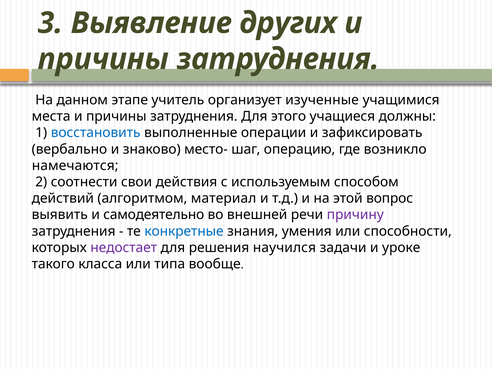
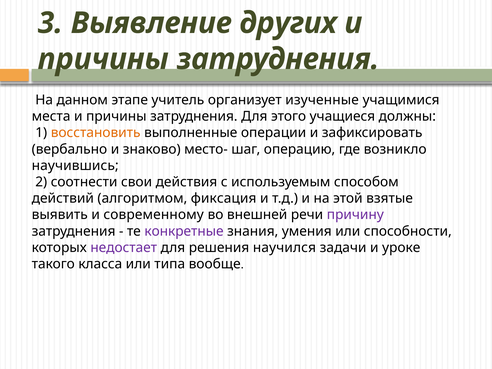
восстановить colour: blue -> orange
намечаются: намечаются -> научившись
материал: материал -> фиксация
вопрос: вопрос -> взятые
самодеятельно: самодеятельно -> современному
конкретные colour: blue -> purple
